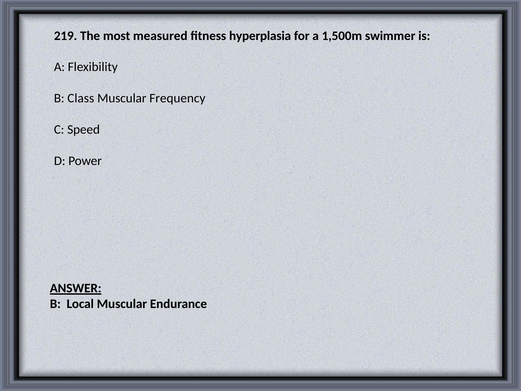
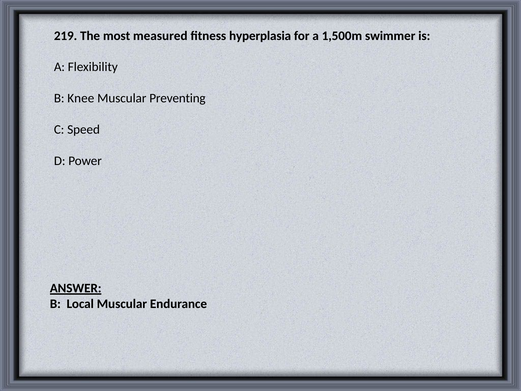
Class: Class -> Knee
Frequency: Frequency -> Preventing
